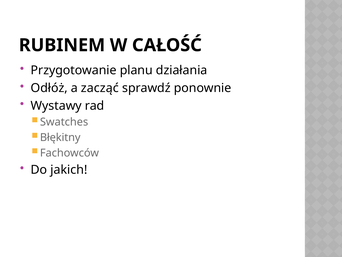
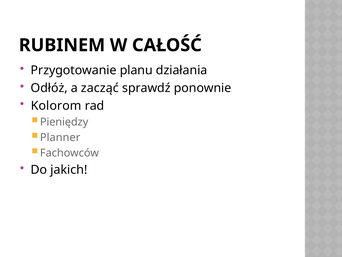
Wystawy: Wystawy -> Kolorom
Swatches: Swatches -> Pieniędzy
Błękitny: Błękitny -> Planner
